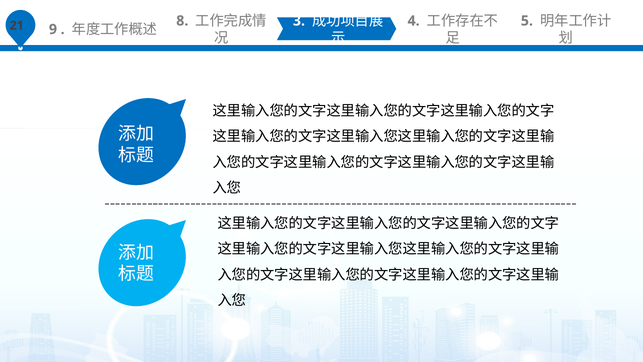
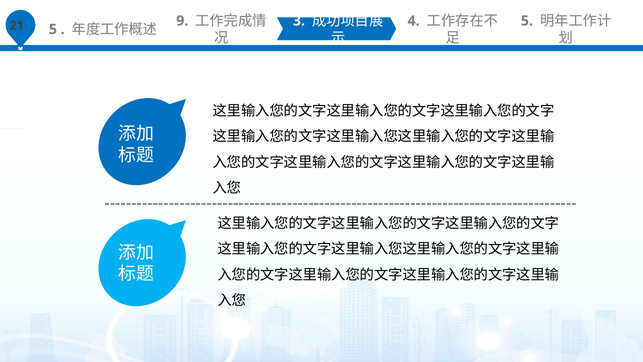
9 at (53, 29): 9 -> 5
8: 8 -> 9
